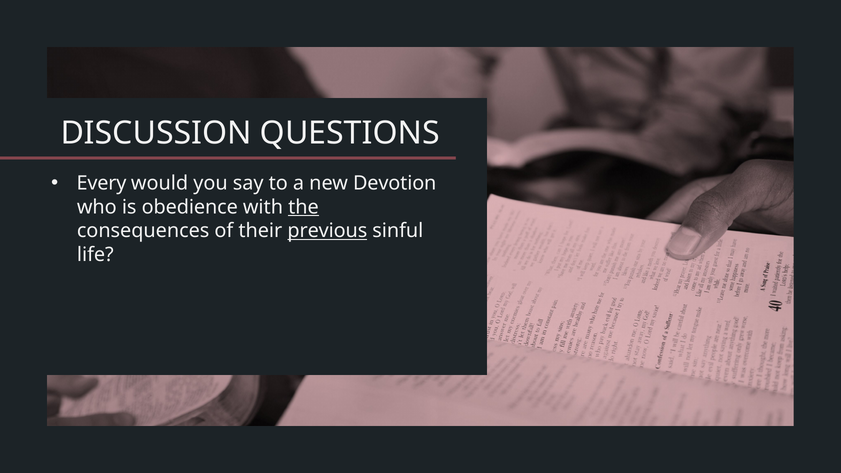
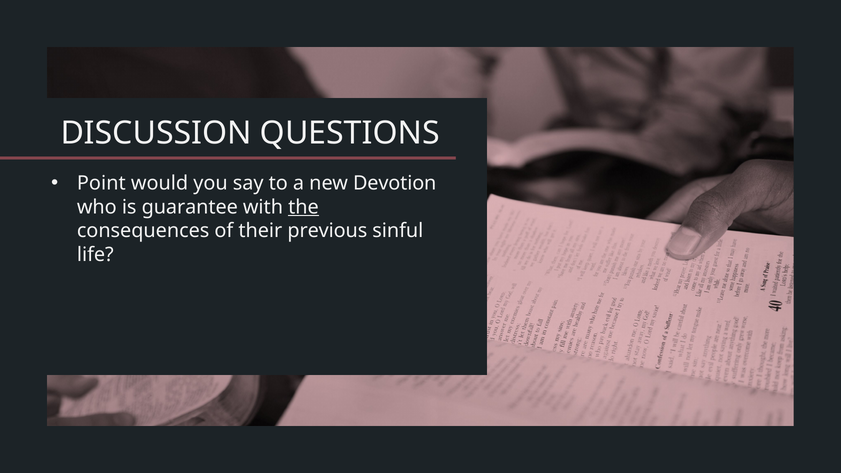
Every: Every -> Point
obedience: obedience -> guarantee
previous underline: present -> none
